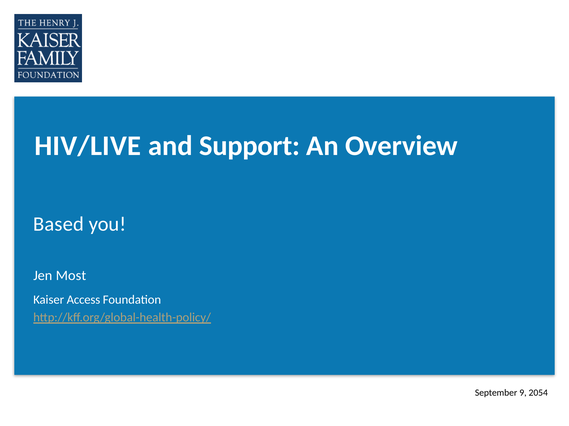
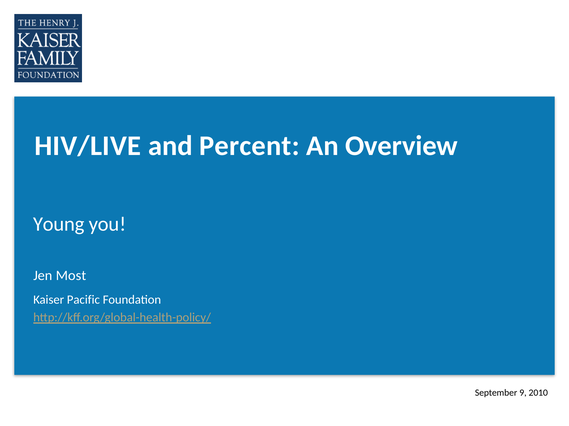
Support: Support -> Percent
Based: Based -> Young
Access: Access -> Pacific
2054: 2054 -> 2010
